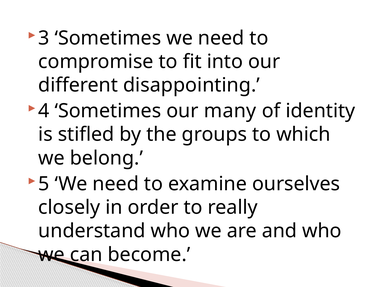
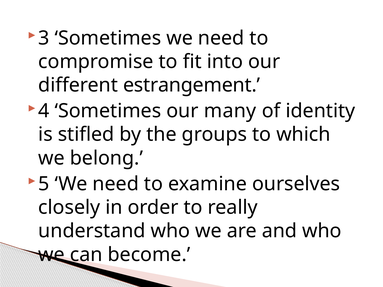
disappointing: disappointing -> estrangement
